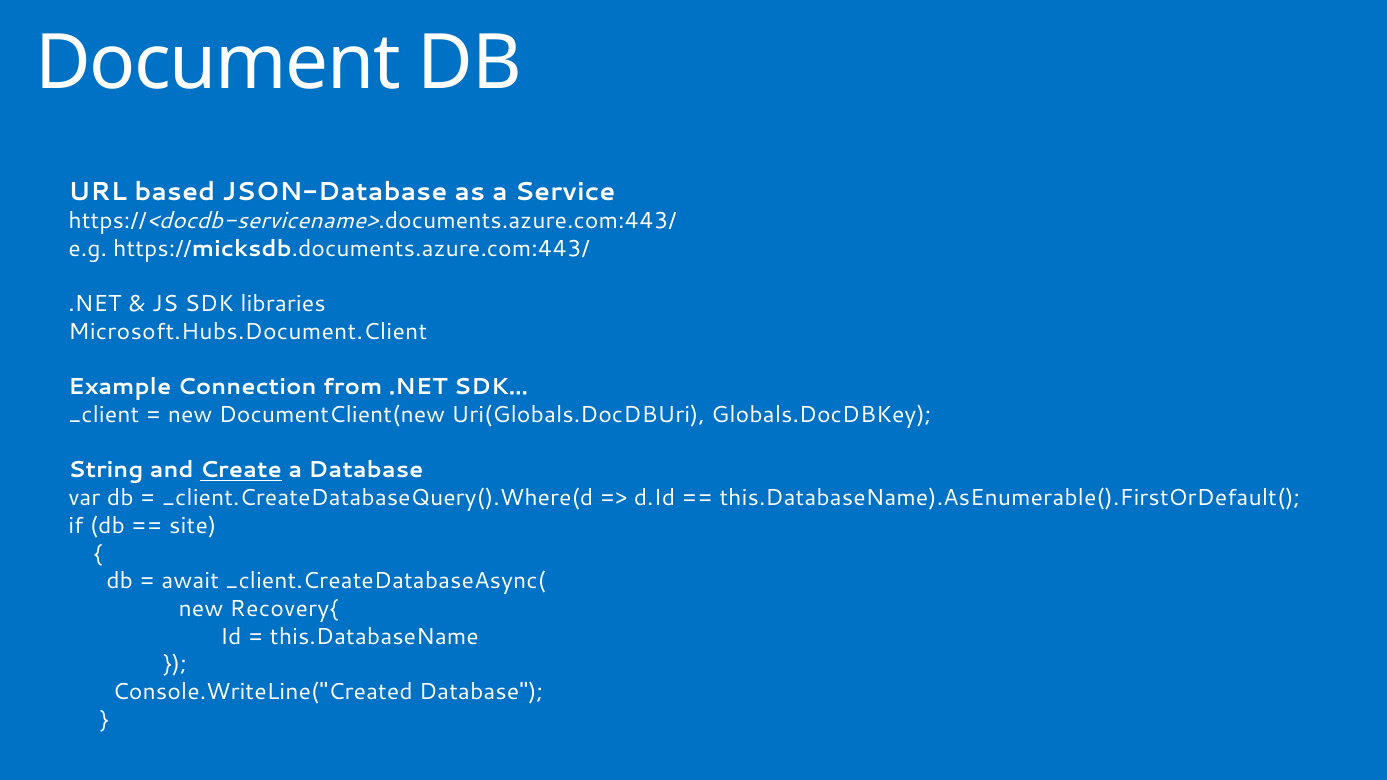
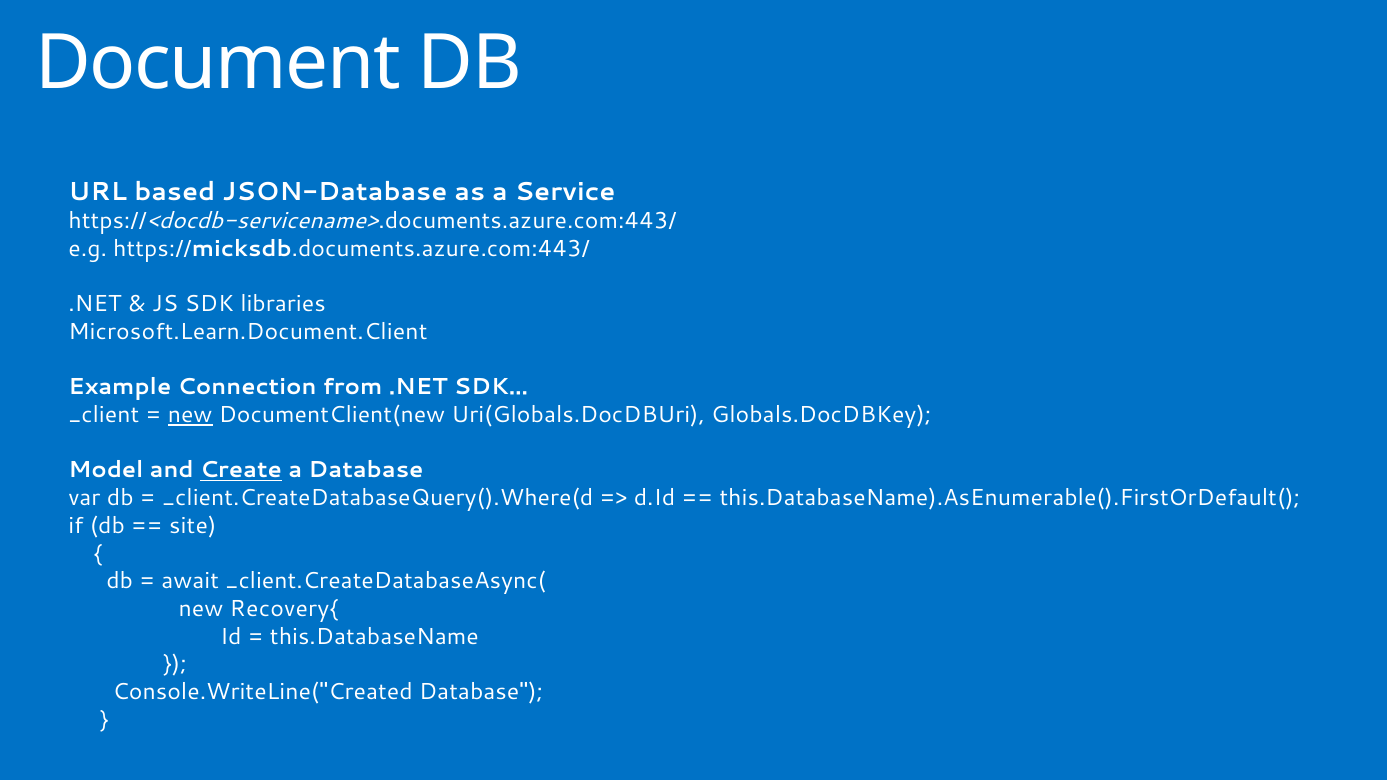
Microsoft.Hubs.Document.Client: Microsoft.Hubs.Document.Client -> Microsoft.Learn.Document.Client
new at (190, 415) underline: none -> present
String: String -> Model
